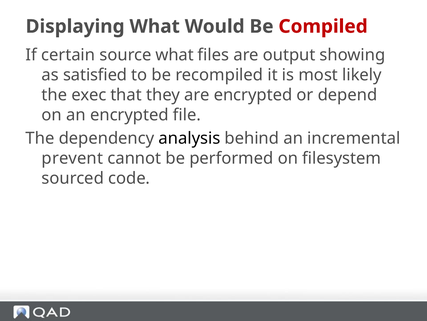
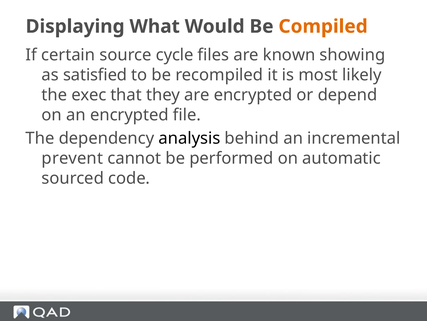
Compiled colour: red -> orange
source what: what -> cycle
output: output -> known
filesystem: filesystem -> automatic
